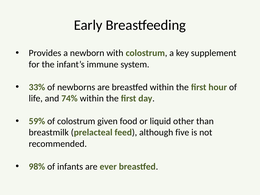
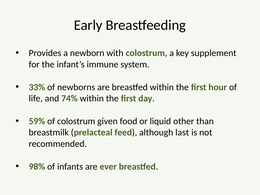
five: five -> last
